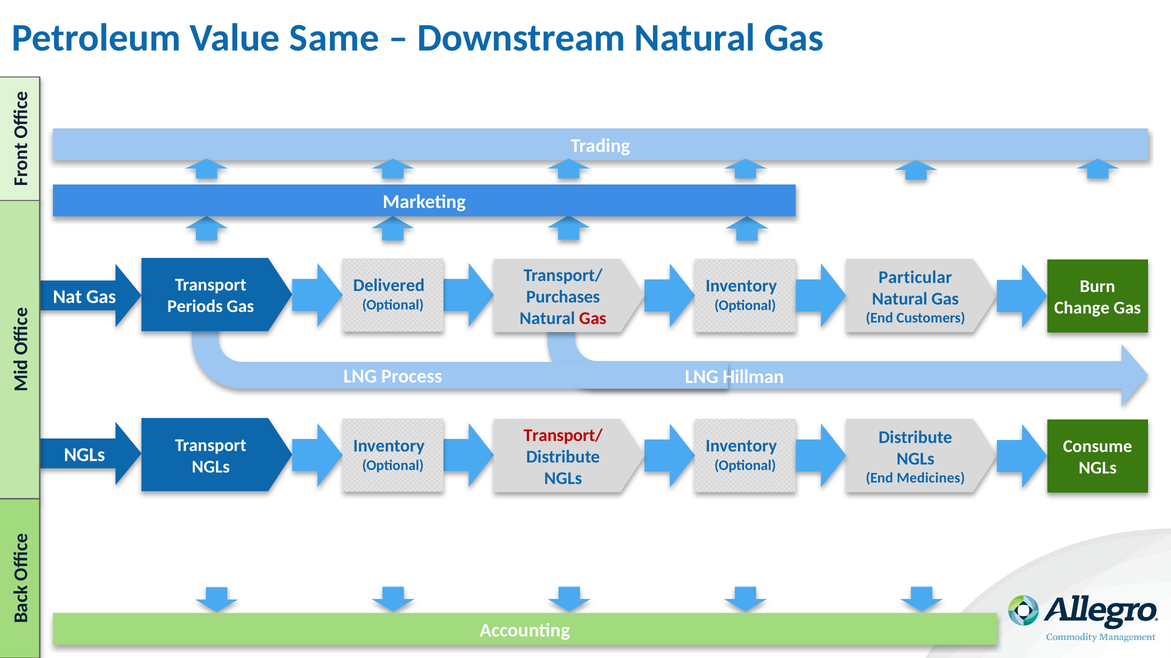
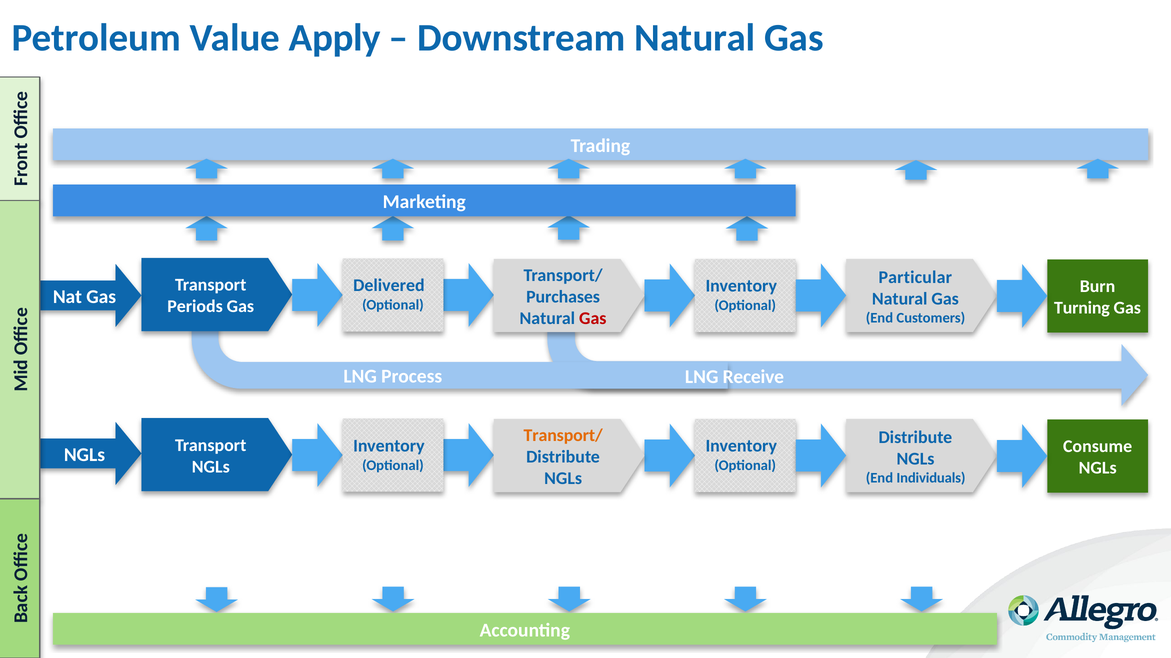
Same: Same -> Apply
Change: Change -> Turning
Hillman: Hillman -> Receive
Transport/ at (563, 436) colour: red -> orange
Medicines: Medicines -> Individuals
